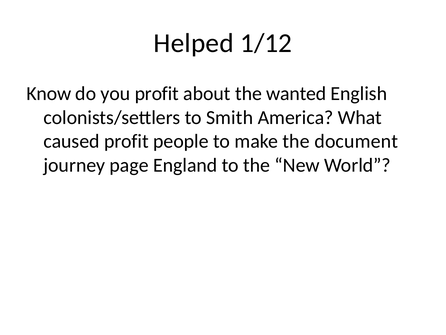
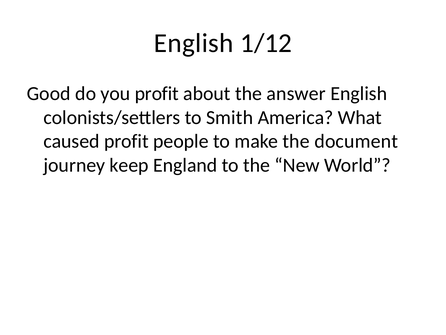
Helped at (194, 43): Helped -> English
Know: Know -> Good
wanted: wanted -> answer
page: page -> keep
